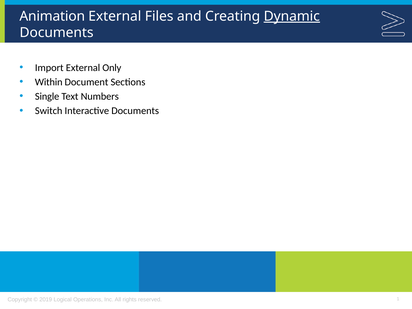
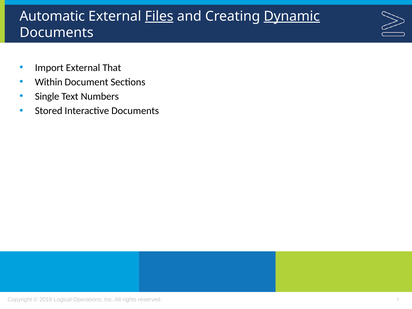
Animation: Animation -> Automatic
Files underline: none -> present
Only: Only -> That
Switch: Switch -> Stored
